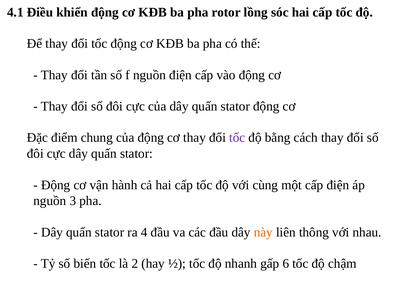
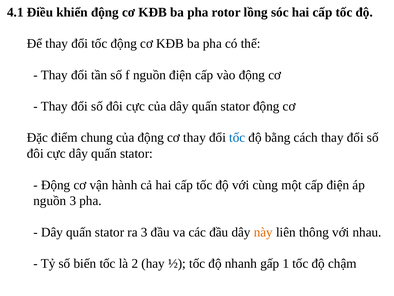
tốc at (237, 137) colour: purple -> blue
ra 4: 4 -> 3
6: 6 -> 1
